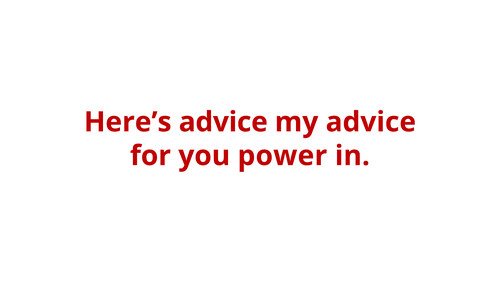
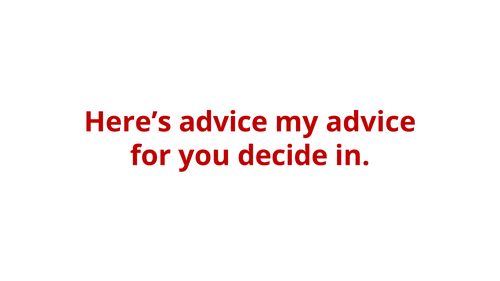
power: power -> decide
